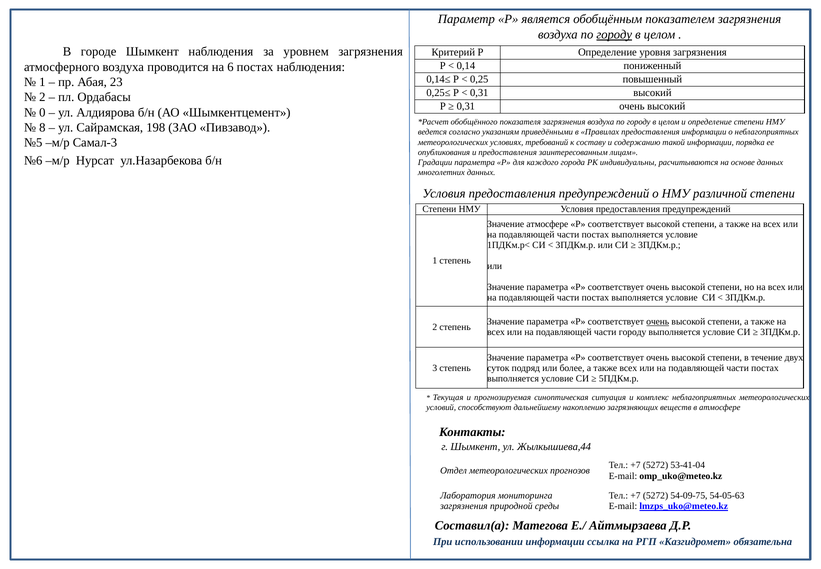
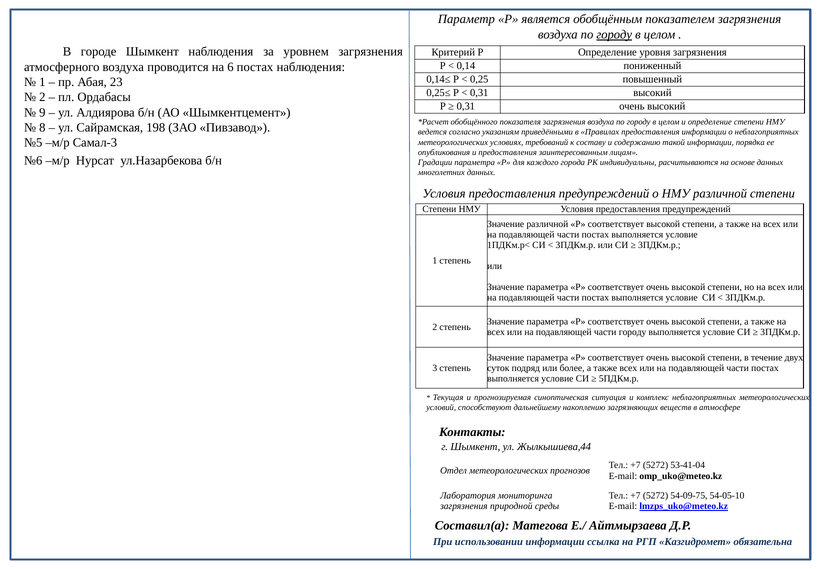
0: 0 -> 9
Значение атмосфере: атмосфере -> различной
очень at (658, 321) underline: present -> none
54-05-63: 54-05-63 -> 54-05-10
